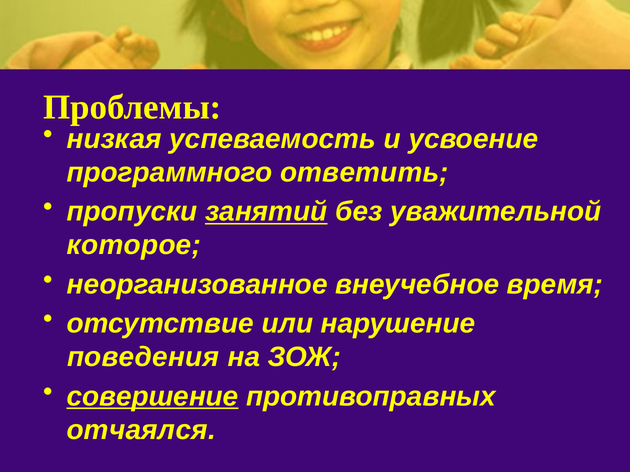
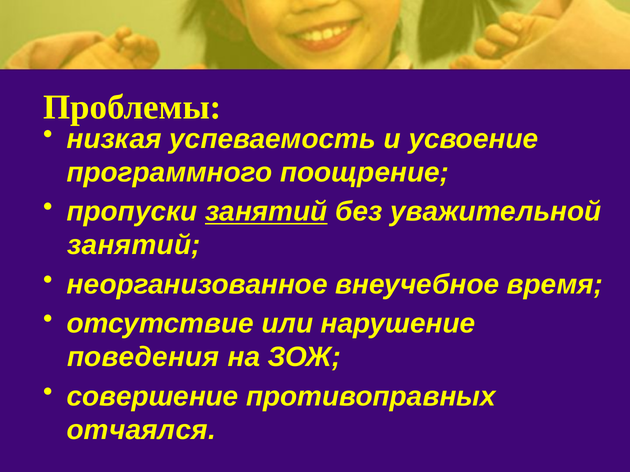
ответить: ответить -> поощрение
которое at (134, 246): которое -> занятий
совершение underline: present -> none
